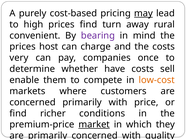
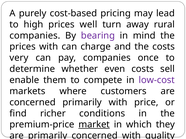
may underline: present -> none
prices find: find -> well
convenient at (35, 36): convenient -> companies
prices host: host -> with
have: have -> even
low-cost colour: orange -> purple
